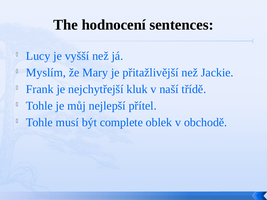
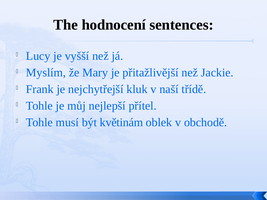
complete: complete -> květinám
